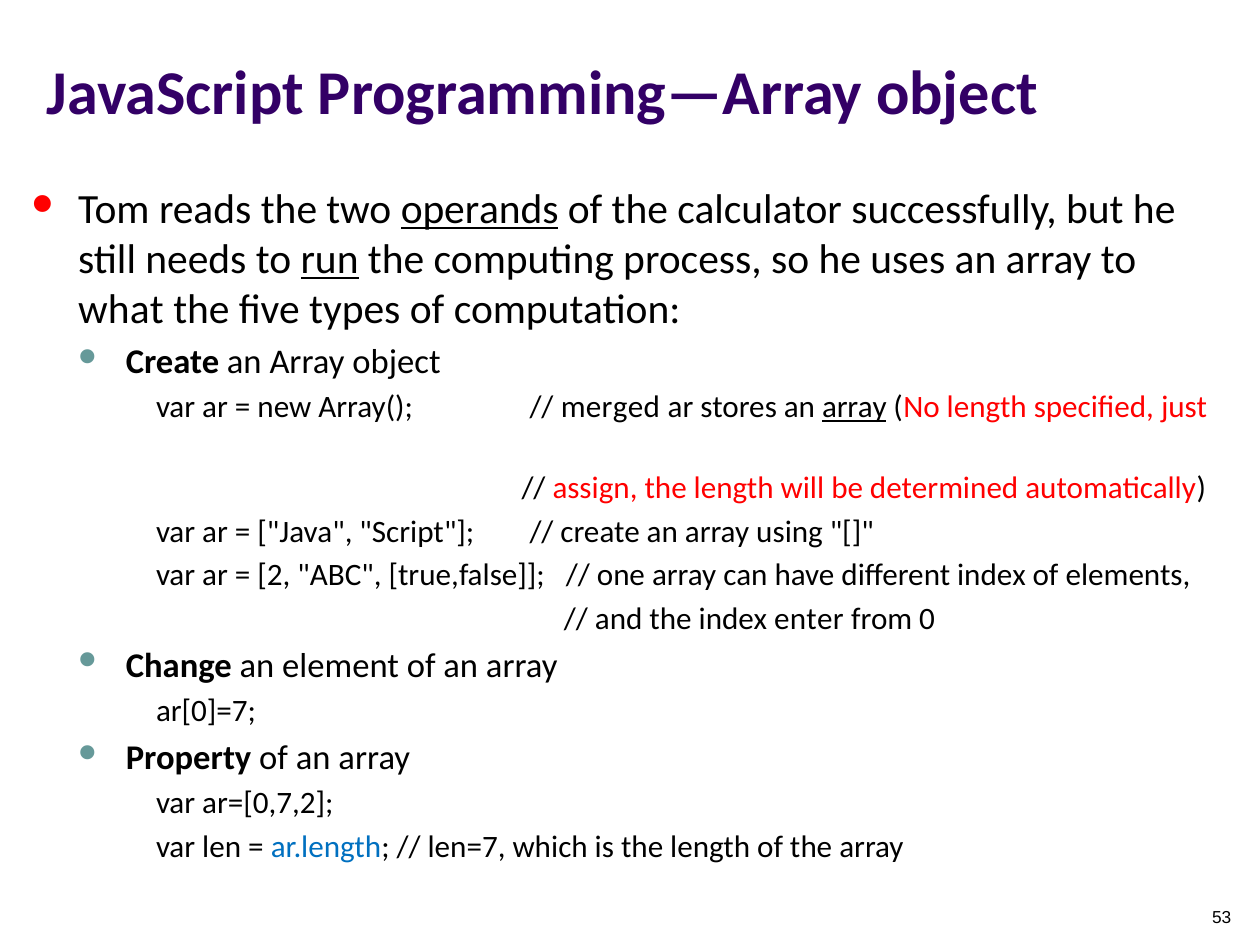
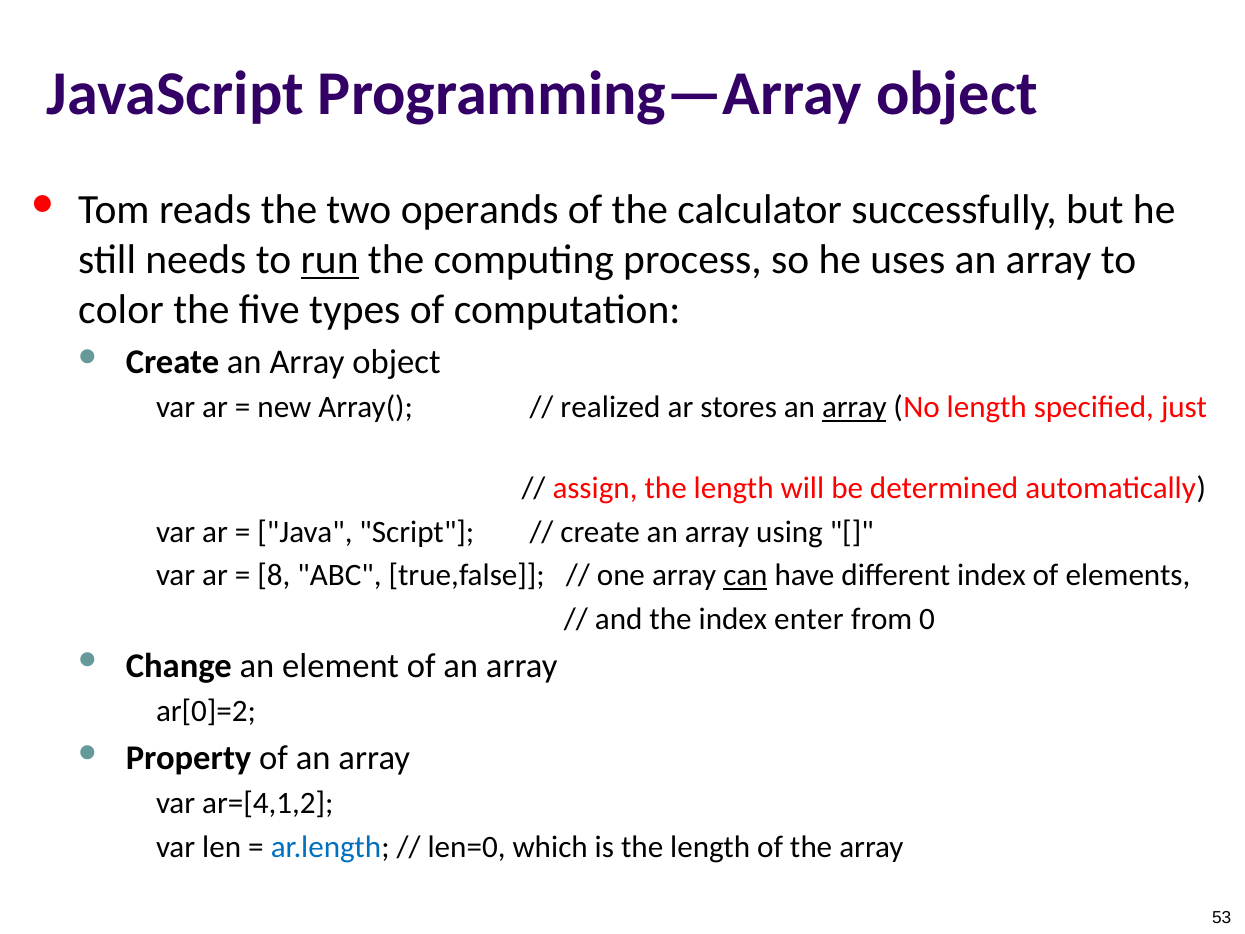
operands underline: present -> none
what: what -> color
merged: merged -> realized
2: 2 -> 8
can underline: none -> present
ar[0]=7: ar[0]=7 -> ar[0]=2
ar=[0,7,2: ar=[0,7,2 -> ar=[4,1,2
len=7: len=7 -> len=0
